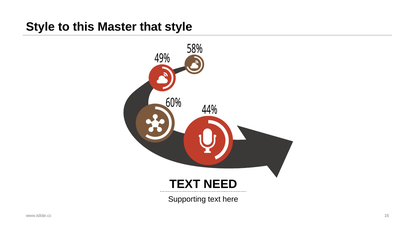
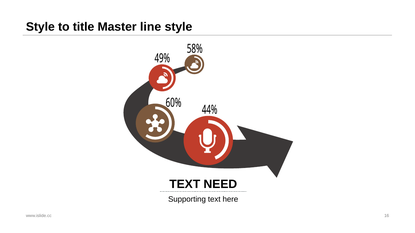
this: this -> title
that: that -> line
